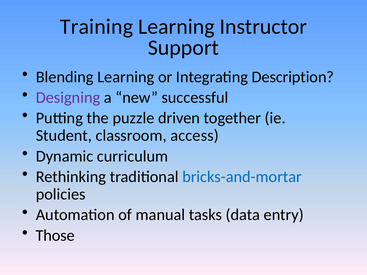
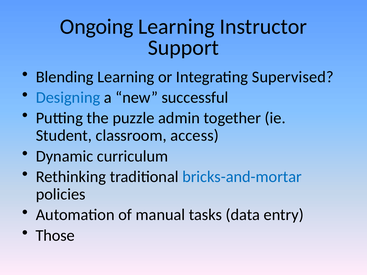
Training: Training -> Ongoing
Description: Description -> Supervised
Designing colour: purple -> blue
driven: driven -> admin
